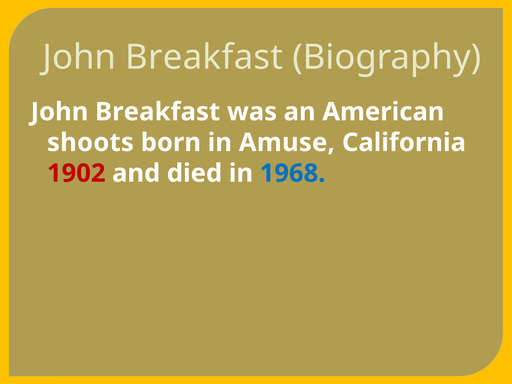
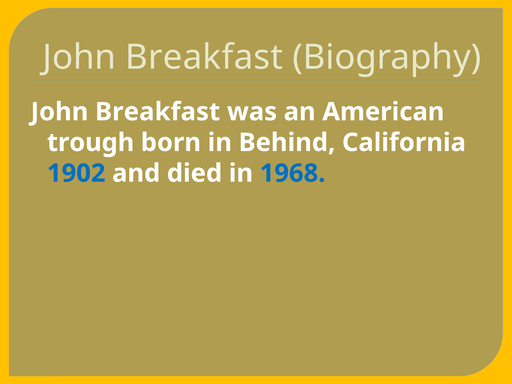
shoots: shoots -> trough
Amuse: Amuse -> Behind
1902 colour: red -> blue
